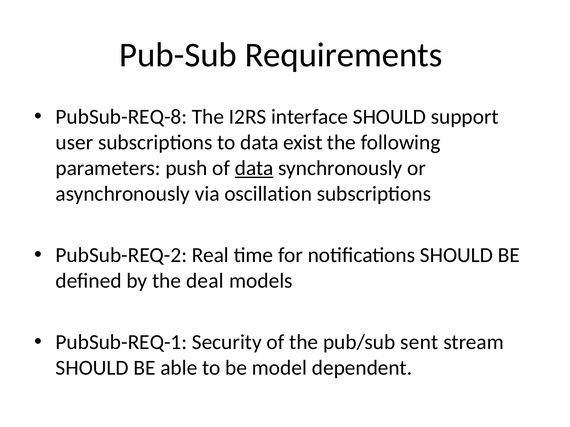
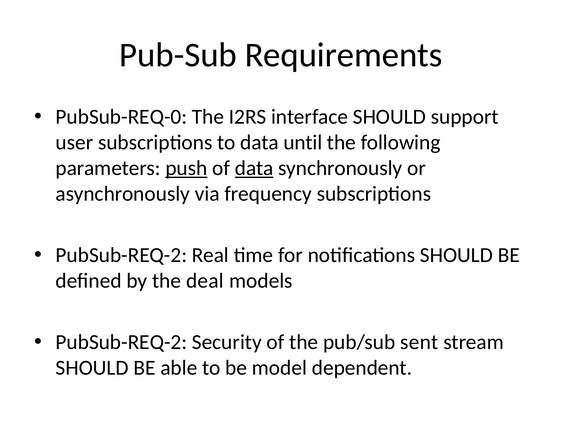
PubSub-REQ-8: PubSub-REQ-8 -> PubSub-REQ-0
exist: exist -> until
push underline: none -> present
oscillation: oscillation -> frequency
PubSub-REQ-1 at (121, 343): PubSub-REQ-1 -> PubSub-REQ-2
